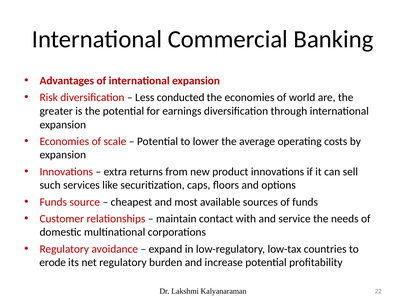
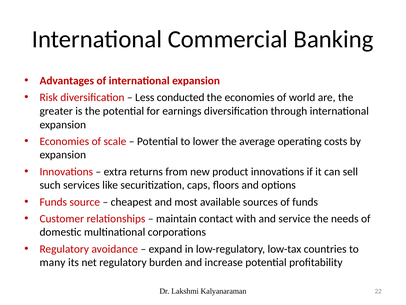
erode: erode -> many
